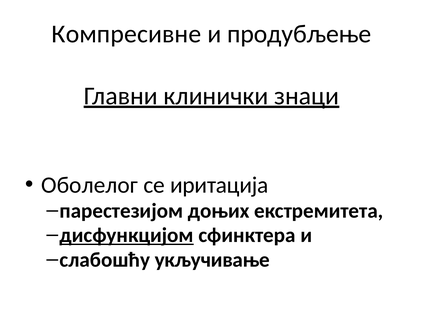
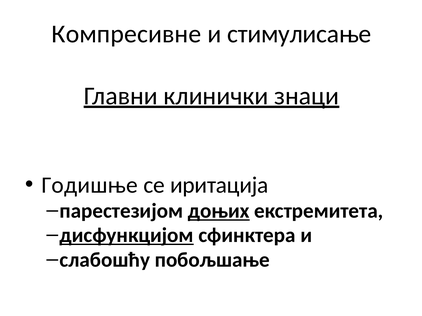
продубљење: продубљење -> стимулисање
Оболелог: Оболелог -> Годишње
доњих underline: none -> present
укључивање: укључивање -> побољшање
